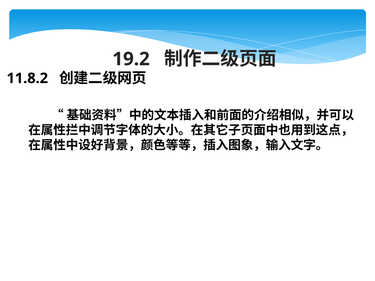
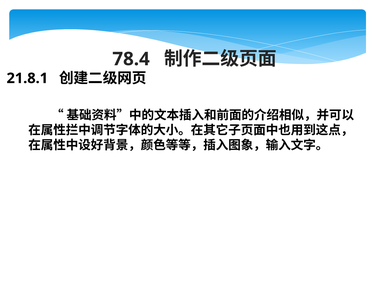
19.2: 19.2 -> 78.4
11.8.2: 11.8.2 -> 21.8.1
